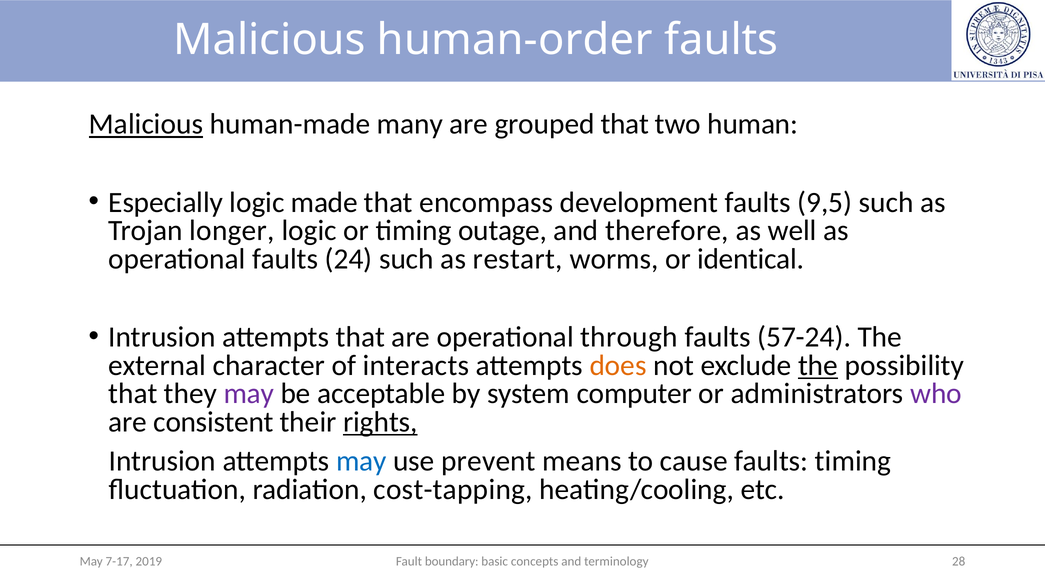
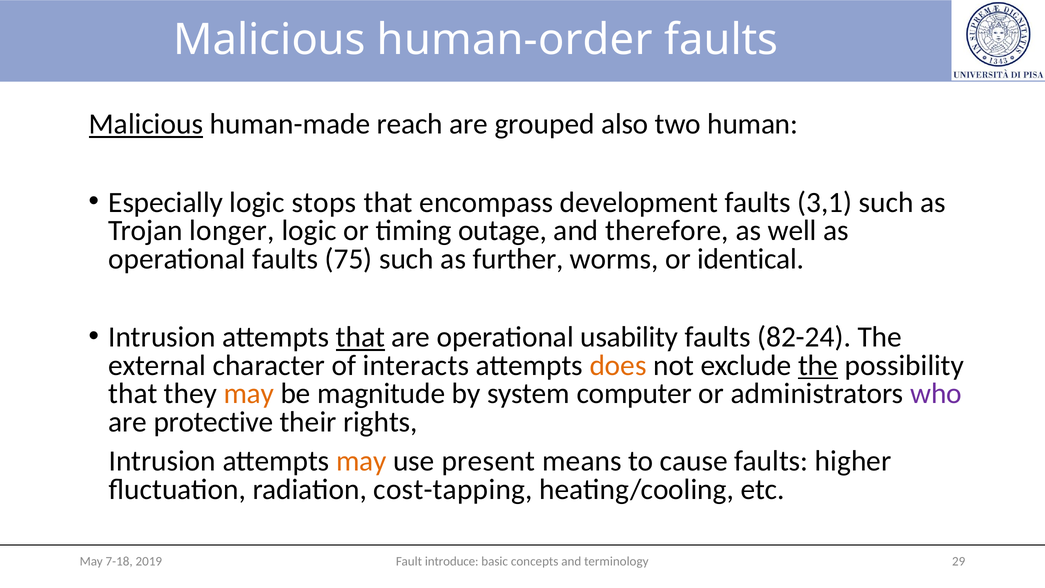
many: many -> reach
grouped that: that -> also
made: made -> stops
9,5: 9,5 -> 3,1
24: 24 -> 75
restart: restart -> further
that at (360, 337) underline: none -> present
through: through -> usability
57-24: 57-24 -> 82-24
may at (249, 394) colour: purple -> orange
acceptable: acceptable -> magnitude
consistent: consistent -> protective
rights underline: present -> none
may at (361, 461) colour: blue -> orange
prevent: prevent -> present
faults timing: timing -> higher
boundary: boundary -> introduce
28: 28 -> 29
7-17: 7-17 -> 7-18
